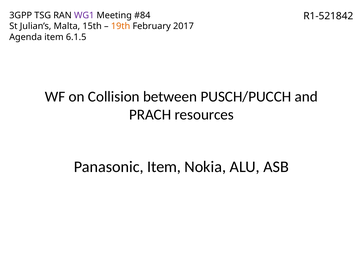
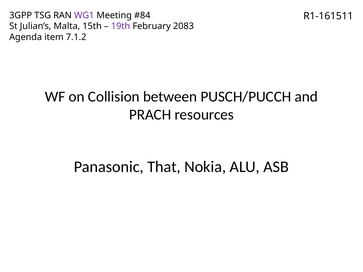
R1-521842: R1-521842 -> R1-161511
19th colour: orange -> purple
2017: 2017 -> 2083
6.1.5: 6.1.5 -> 7.1.2
Panasonic Item: Item -> That
